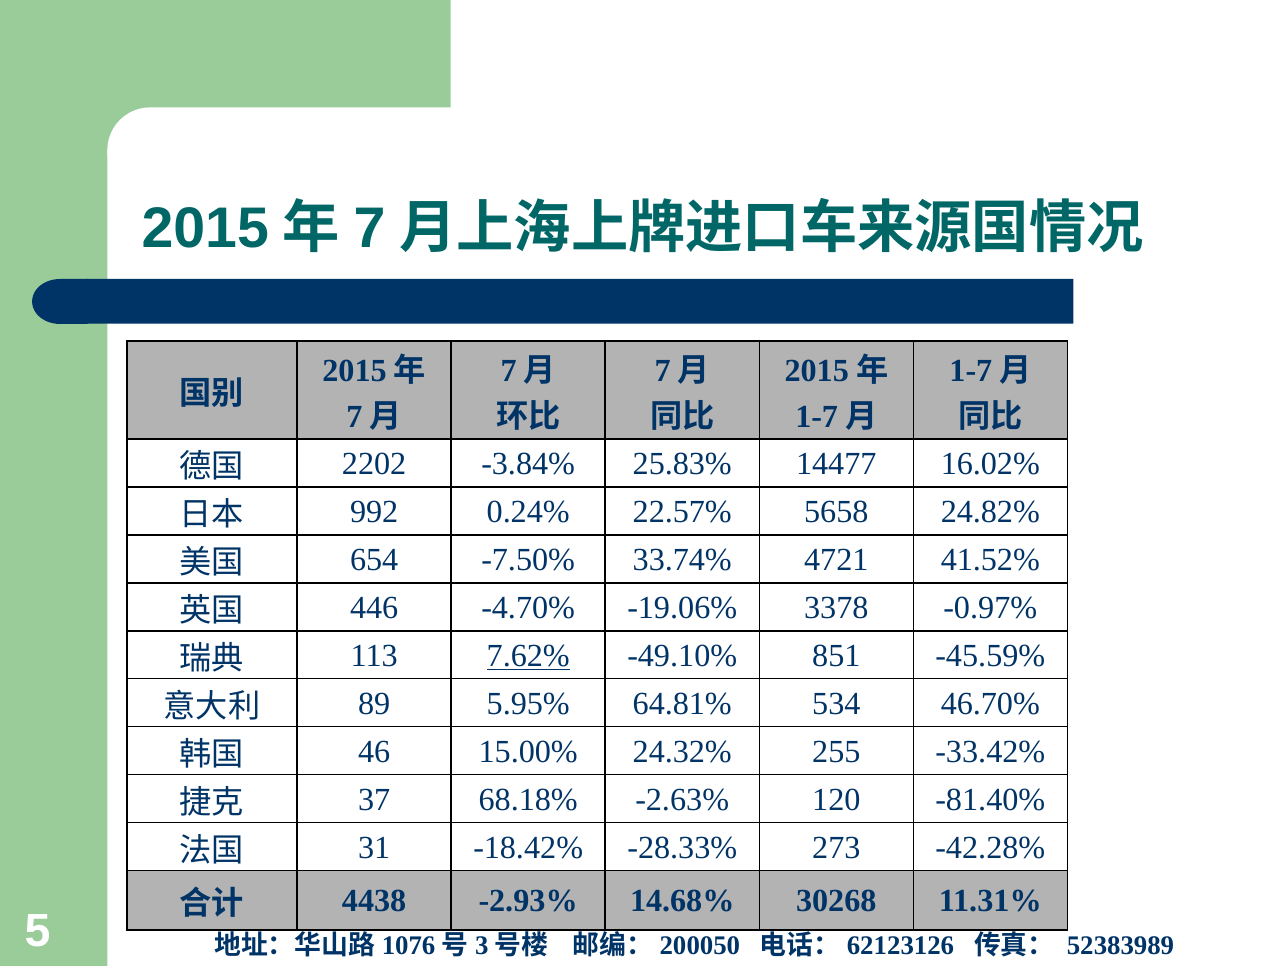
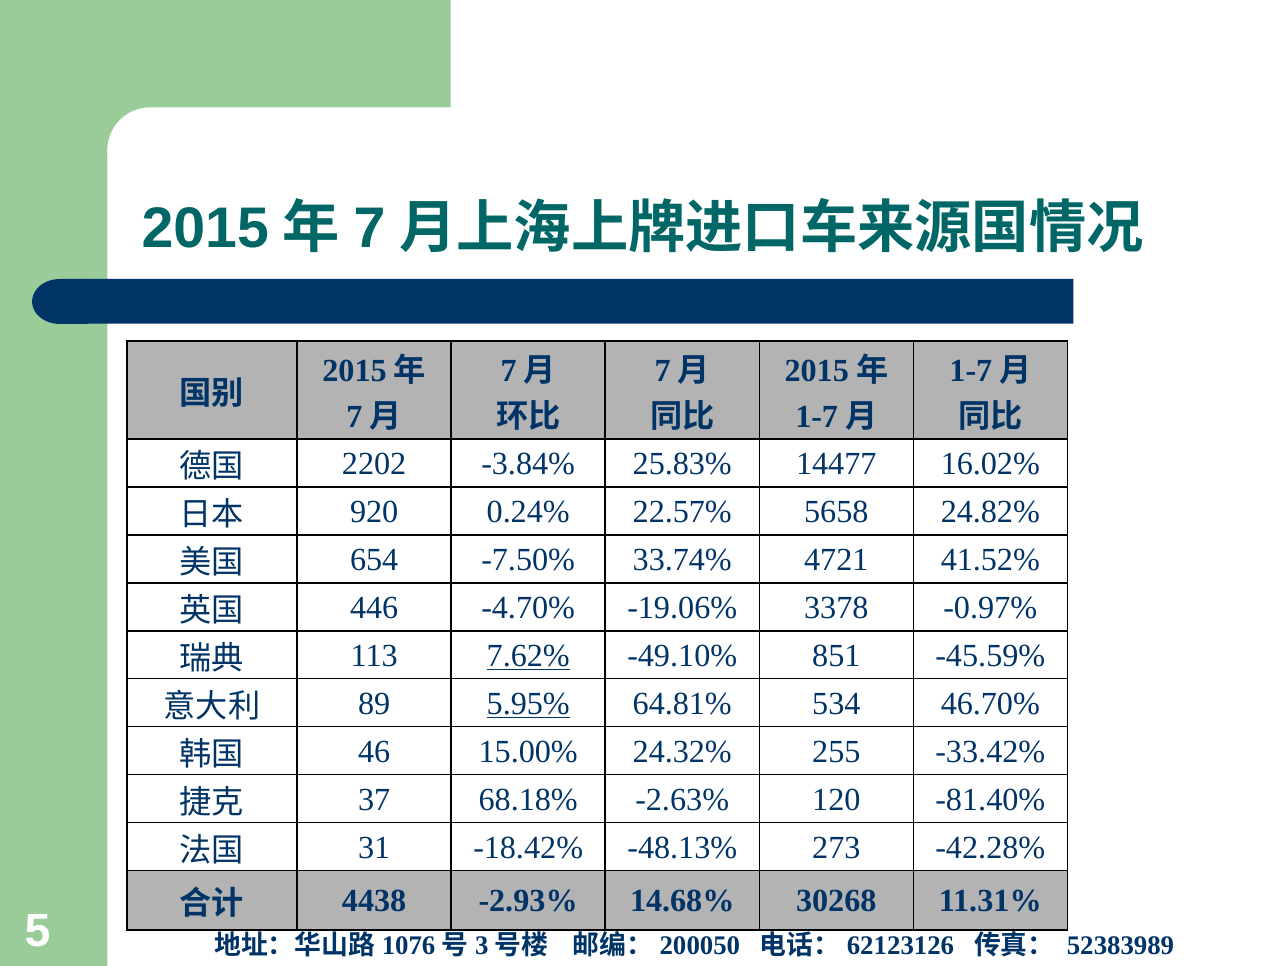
992: 992 -> 920
5.95% underline: none -> present
-28.33%: -28.33% -> -48.13%
